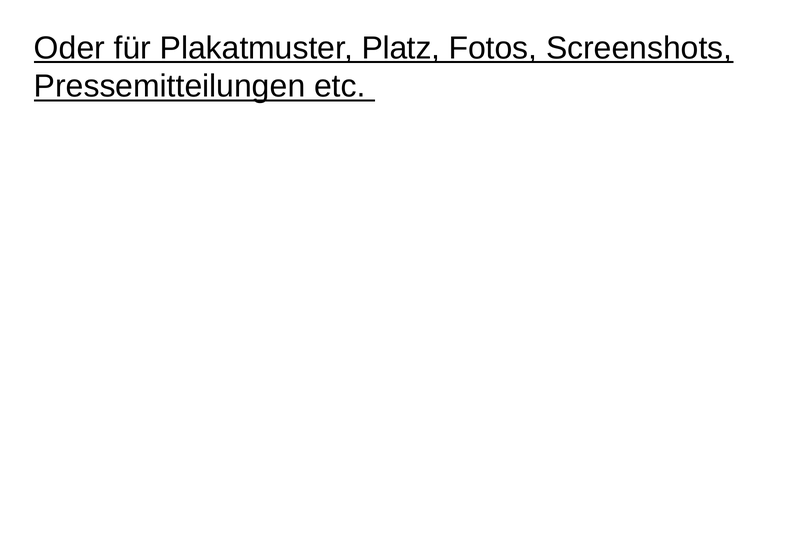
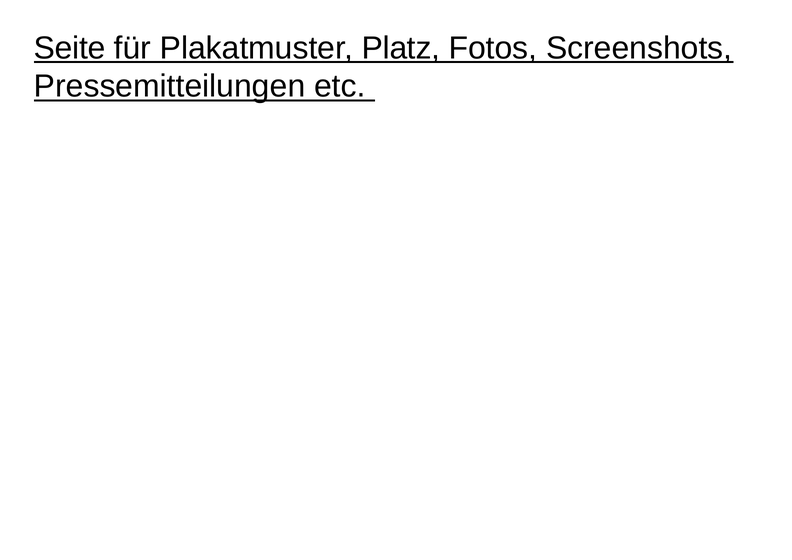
Oder at (69, 48): Oder -> Seite
